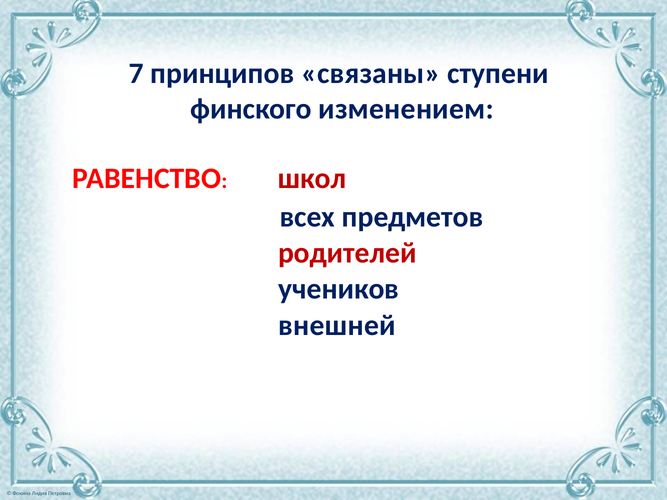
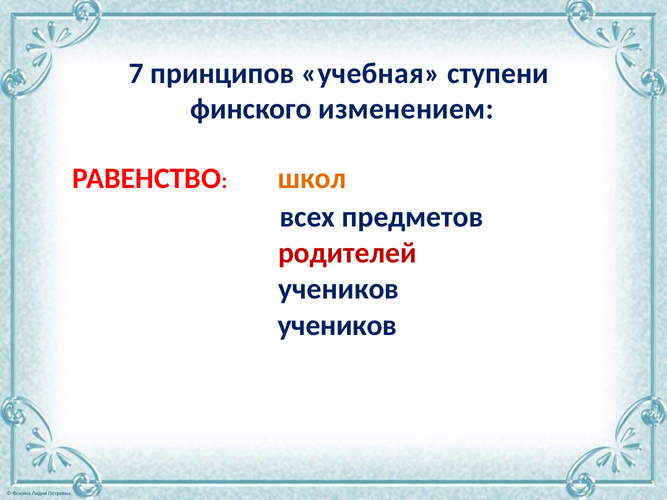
связаны: связаны -> учебная
школ colour: red -> orange
внешней at (337, 326): внешней -> учеников
